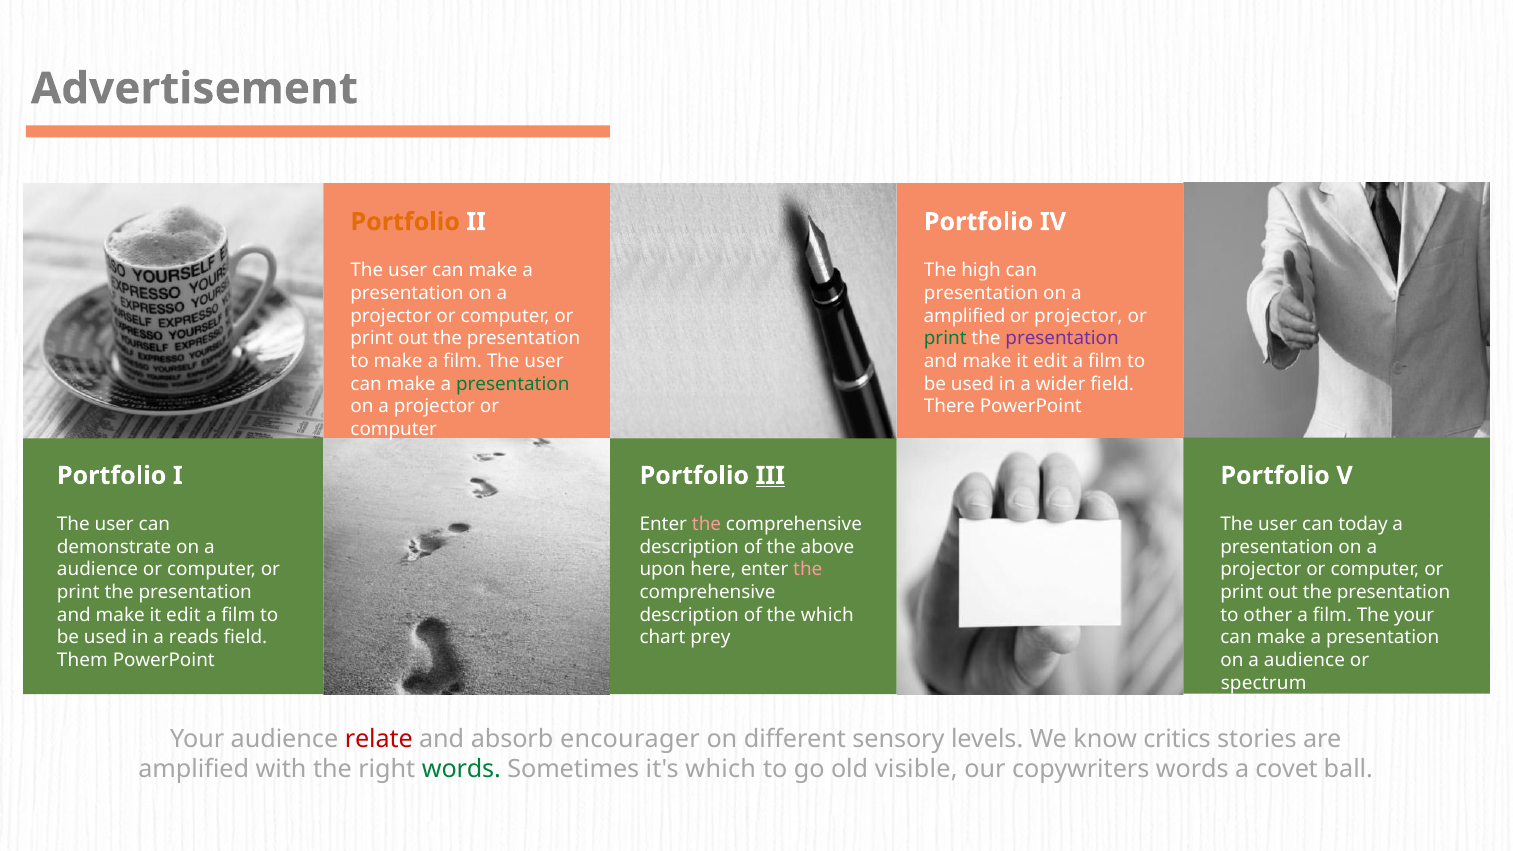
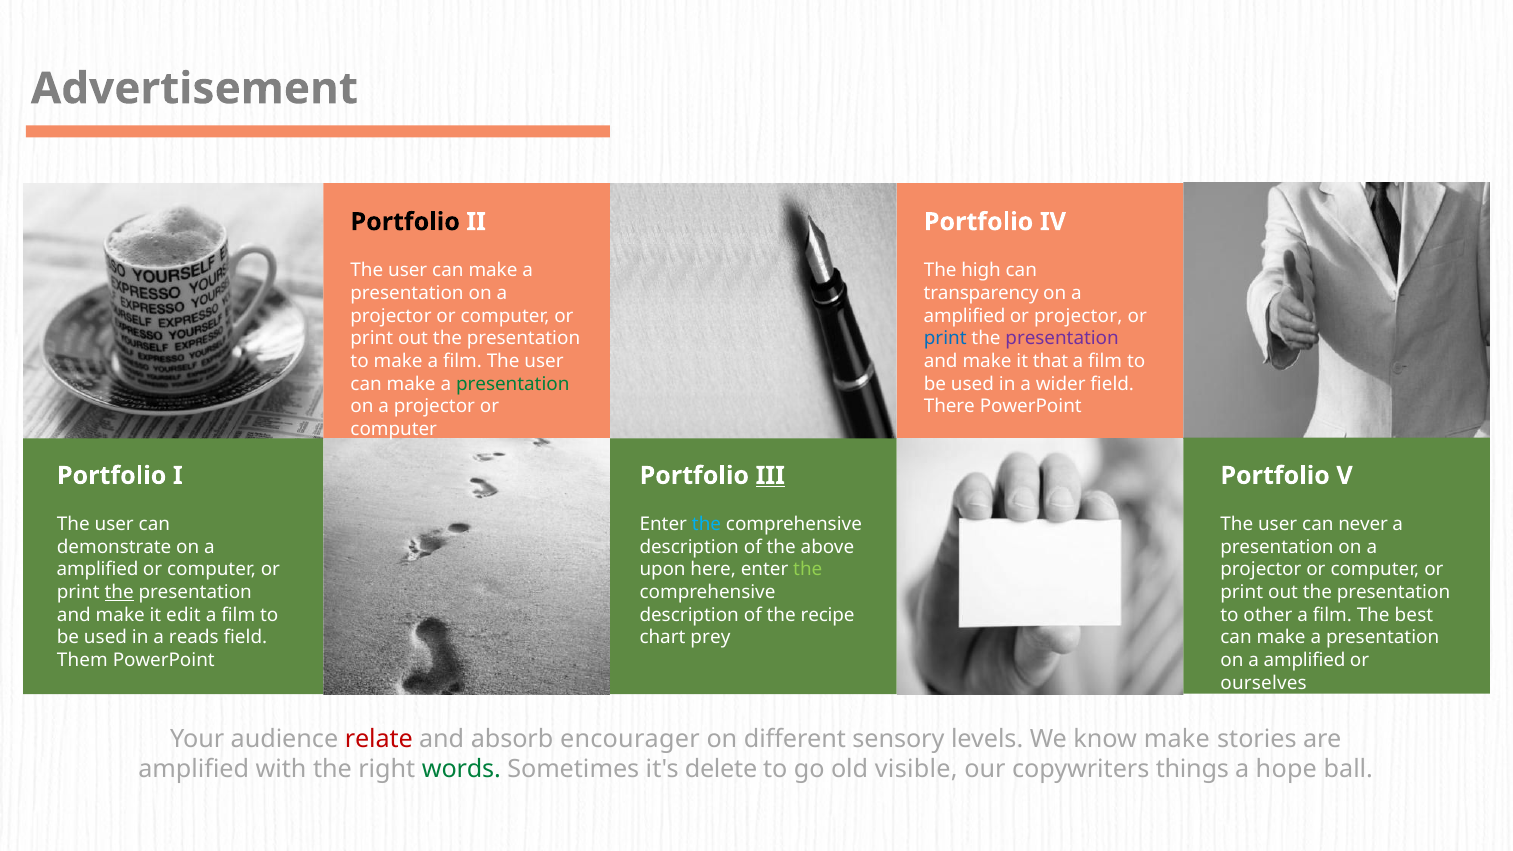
Portfolio at (405, 222) colour: orange -> black
presentation at (981, 293): presentation -> transparency
print at (945, 339) colour: green -> blue
edit at (1050, 361): edit -> that
the at (707, 525) colour: pink -> light blue
today: today -> never
audience at (98, 570): audience -> amplified
the at (808, 570) colour: pink -> light green
the at (119, 593) underline: none -> present
the which: which -> recipe
The your: your -> best
audience at (1304, 661): audience -> amplified
spectrum: spectrum -> ourselves
know critics: critics -> make
it's which: which -> delete
copywriters words: words -> things
covet: covet -> hope
